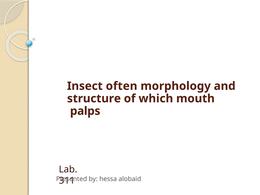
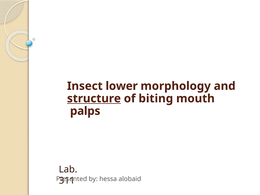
often: often -> lower
structure underline: none -> present
which: which -> biting
